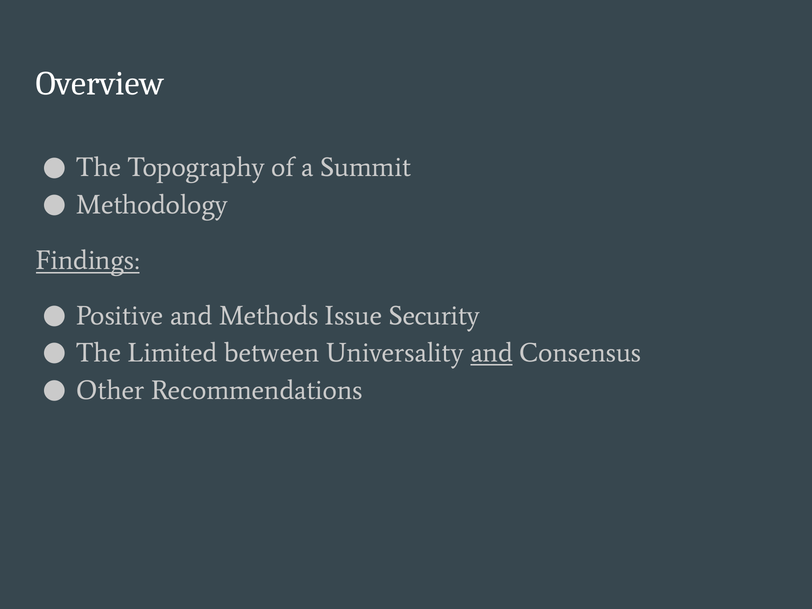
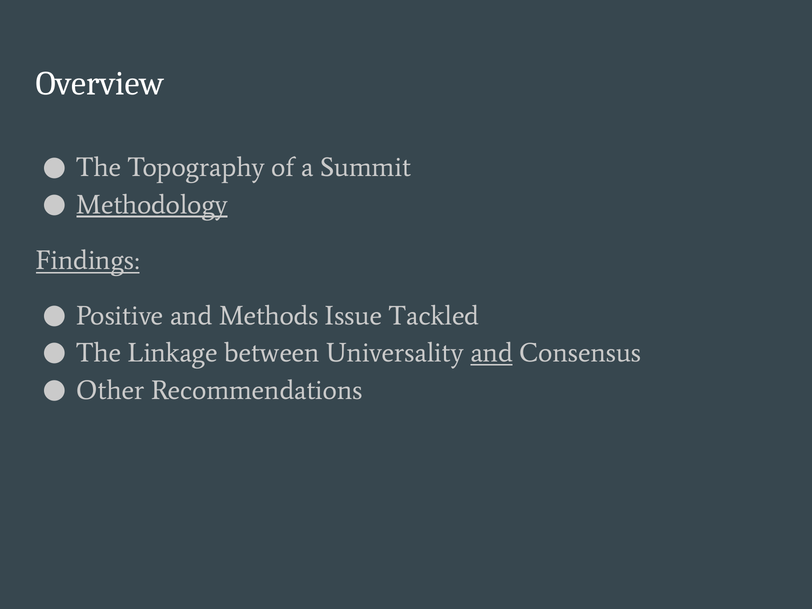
Methodology underline: none -> present
Security: Security -> Tackled
Limited: Limited -> Linkage
